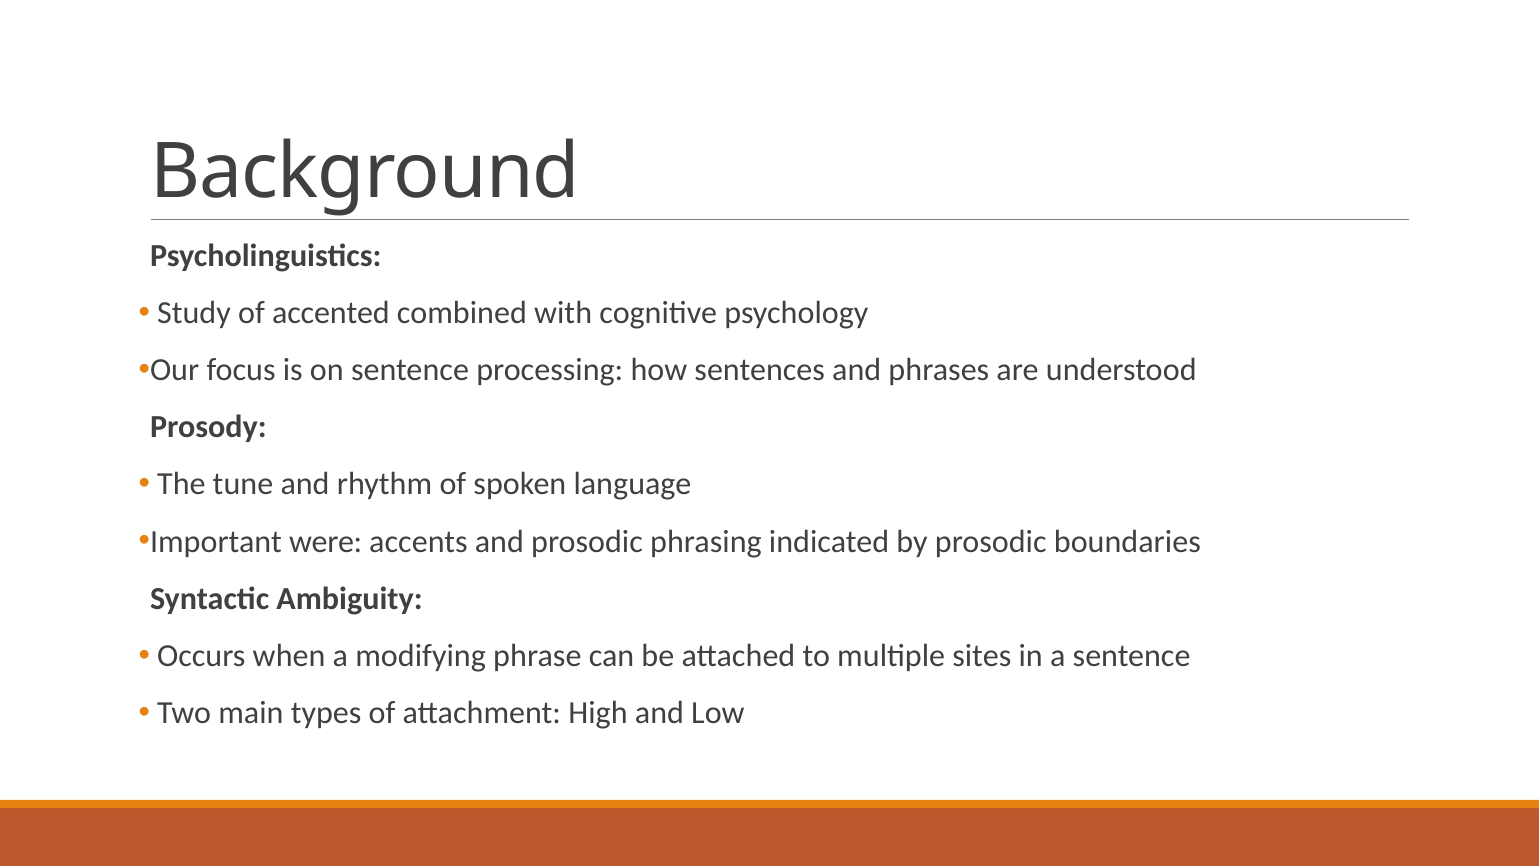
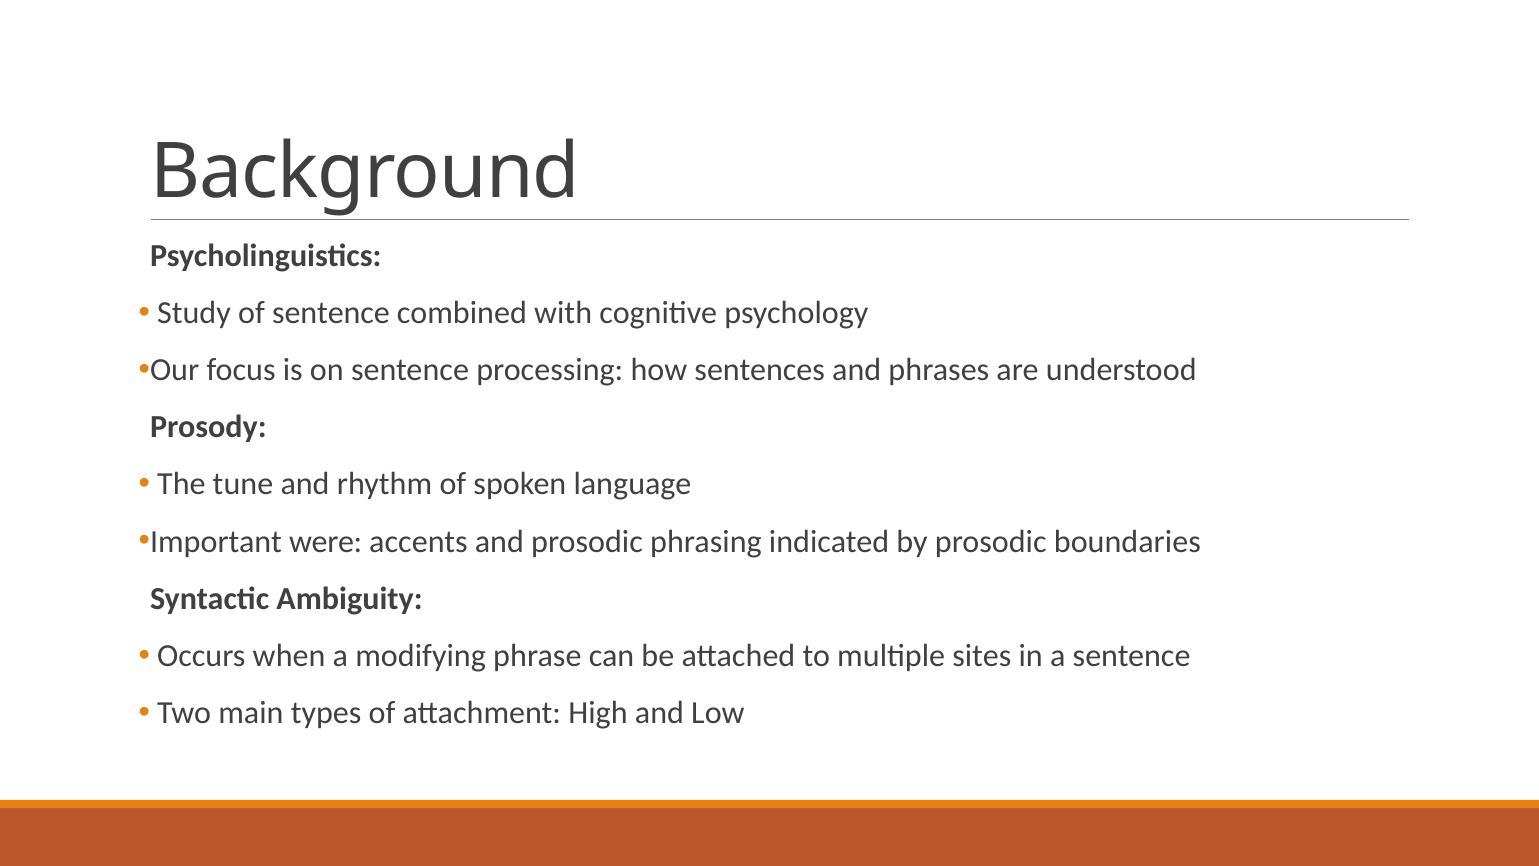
of accented: accented -> sentence
